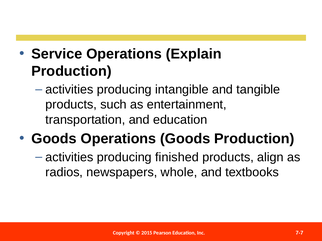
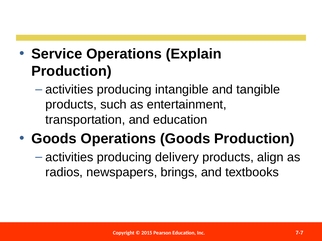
finished: finished -> delivery
whole: whole -> brings
